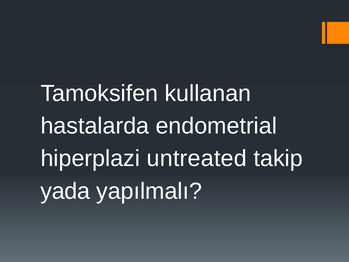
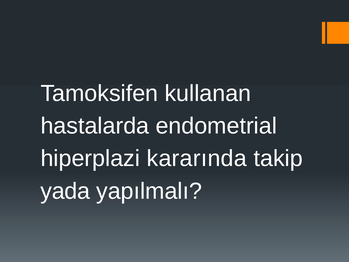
untreated: untreated -> kararında
